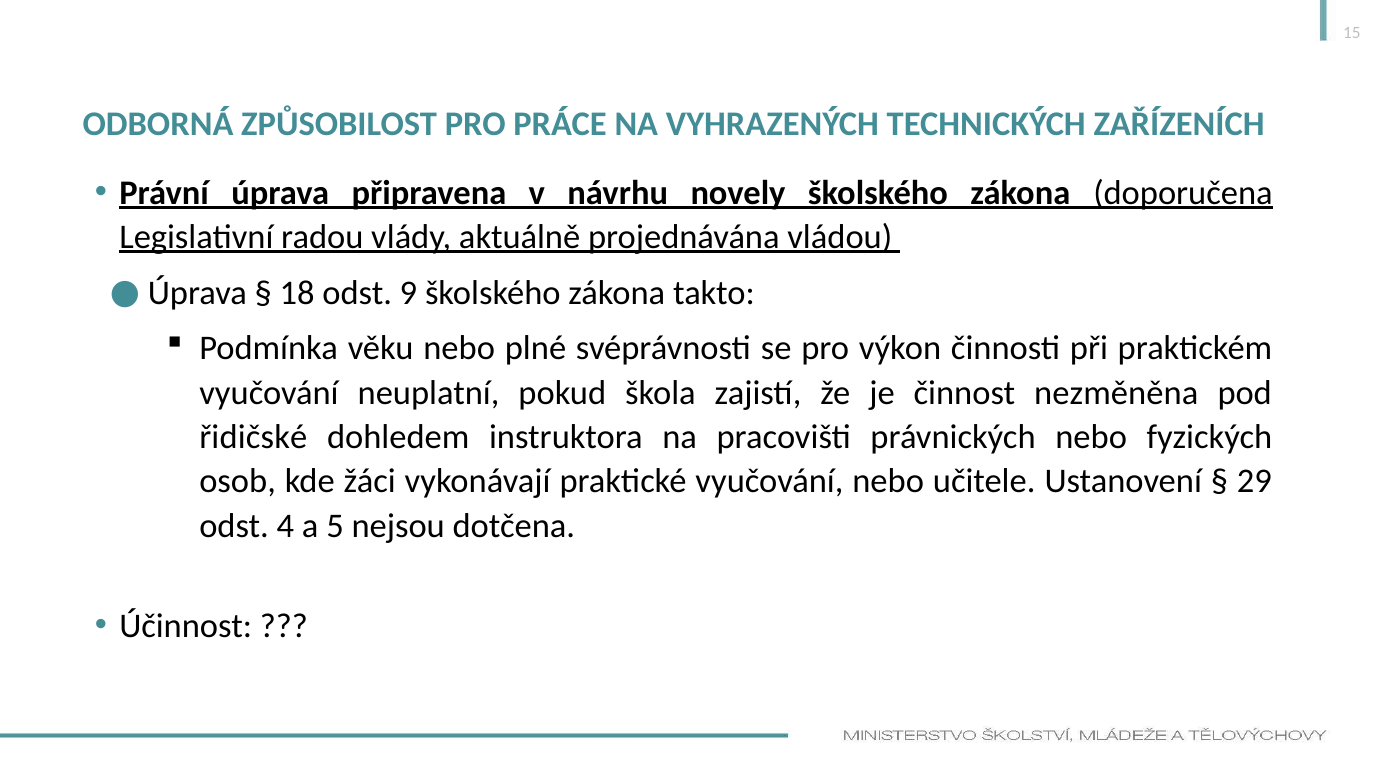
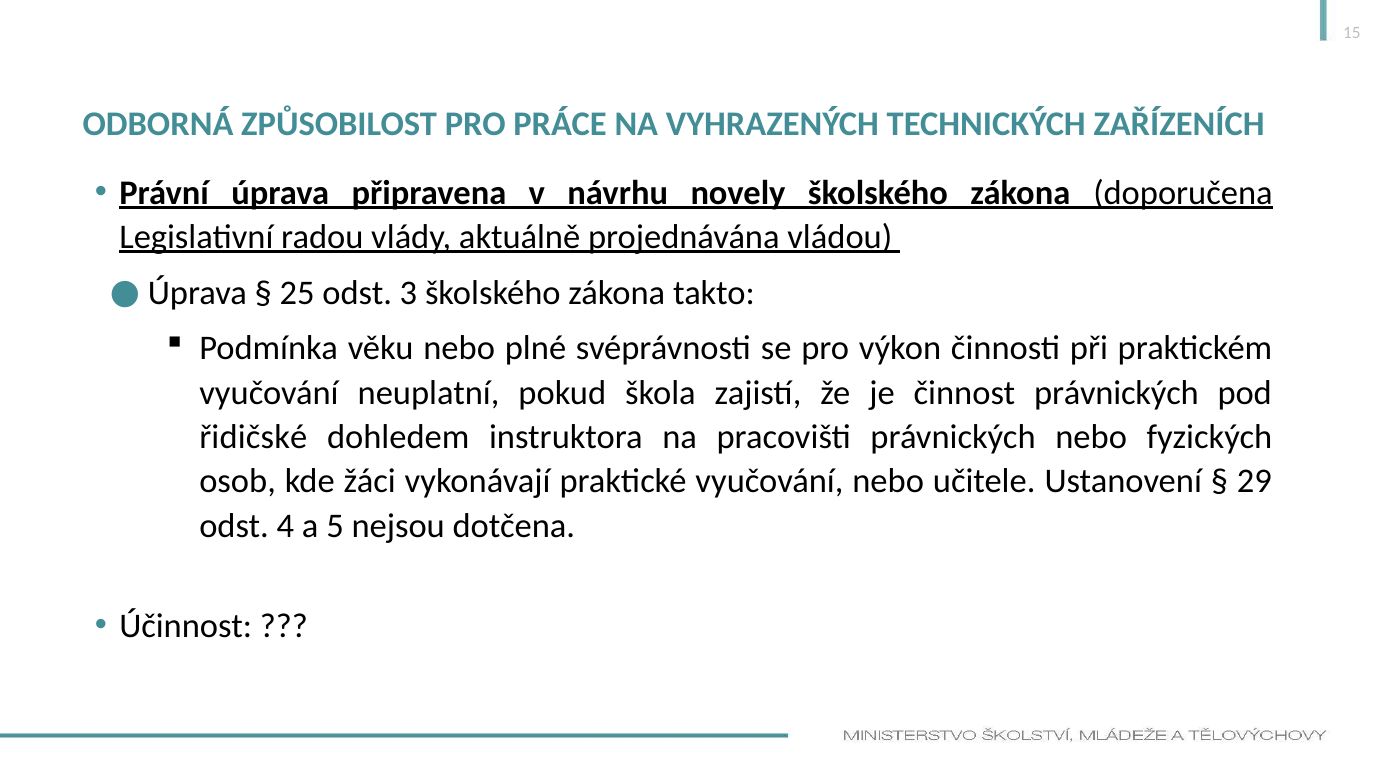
18: 18 -> 25
9: 9 -> 3
činnost nezměněna: nezměněna -> právnických
